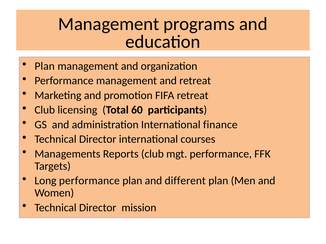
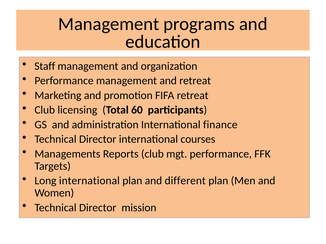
Plan at (45, 66): Plan -> Staff
Long performance: performance -> international
